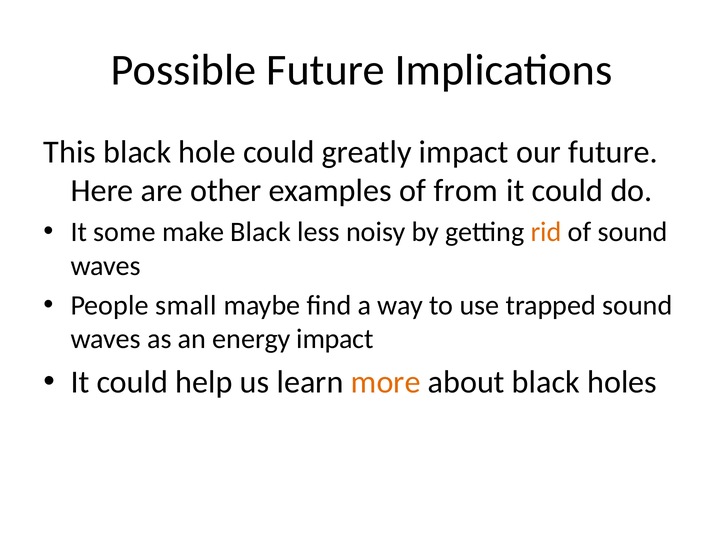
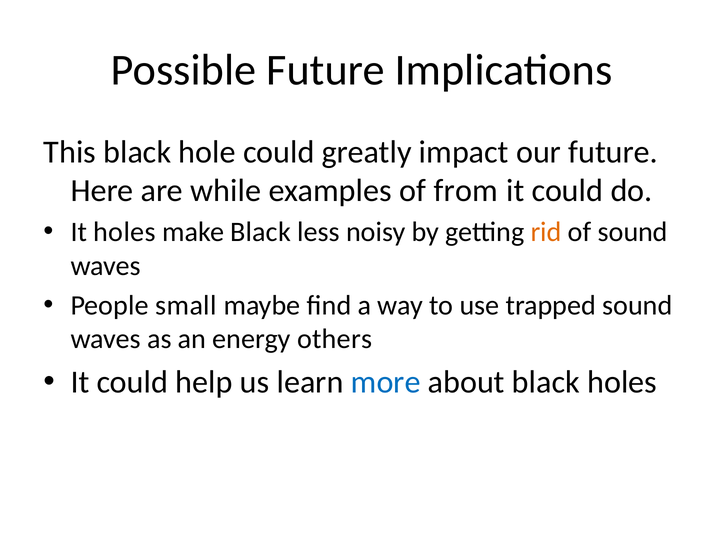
other: other -> while
It some: some -> holes
energy impact: impact -> others
more colour: orange -> blue
